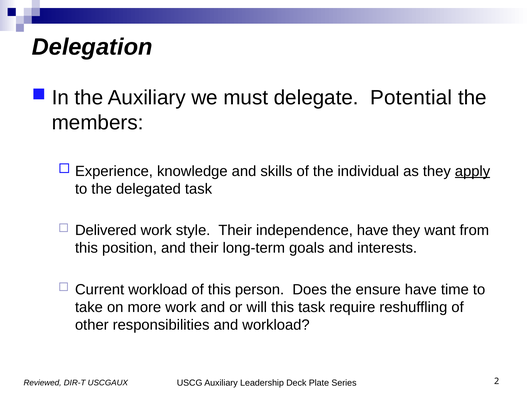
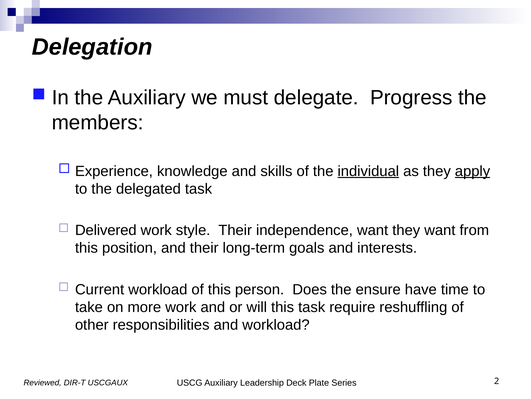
Potential: Potential -> Progress
individual underline: none -> present
independence have: have -> want
